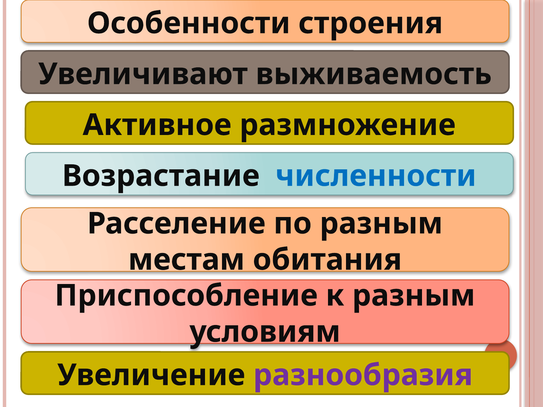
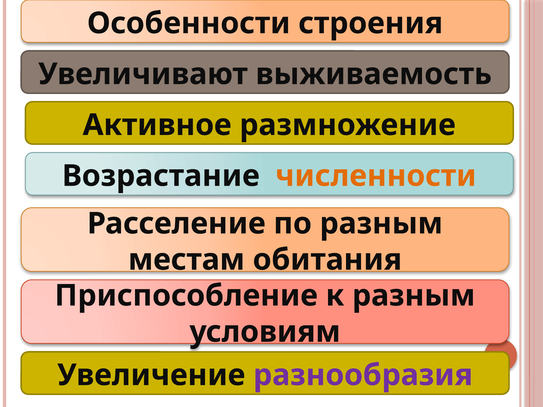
численности colour: blue -> orange
